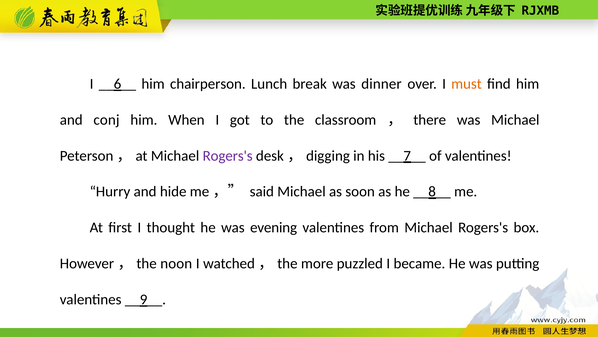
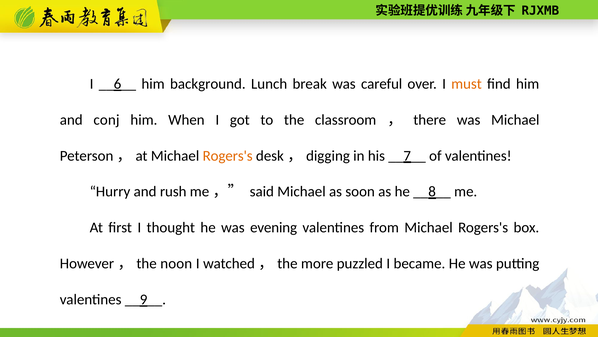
chairperson: chairperson -> background
dinner: dinner -> careful
Rogers's at (228, 155) colour: purple -> orange
hide: hide -> rush
